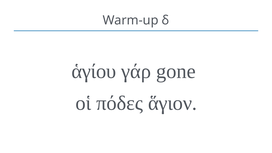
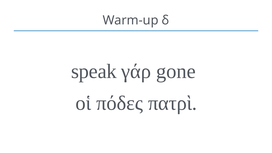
ἁγίου: ἁγίου -> speak
ἅγιον: ἅγιον -> πατρὶ
